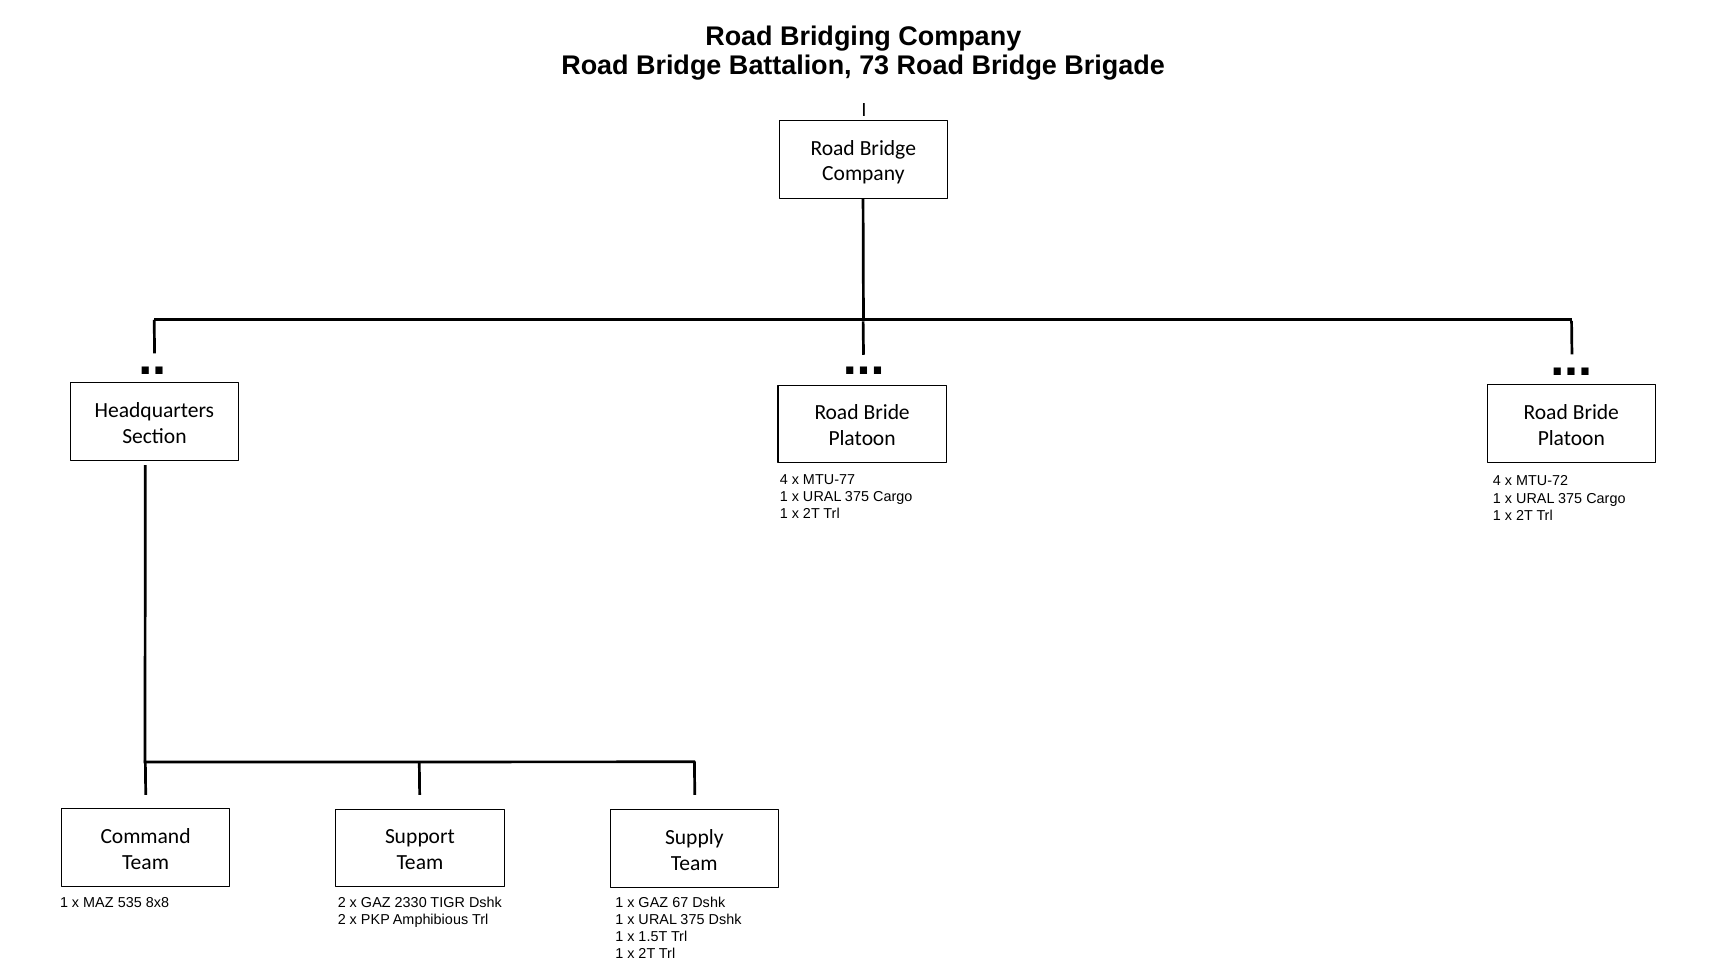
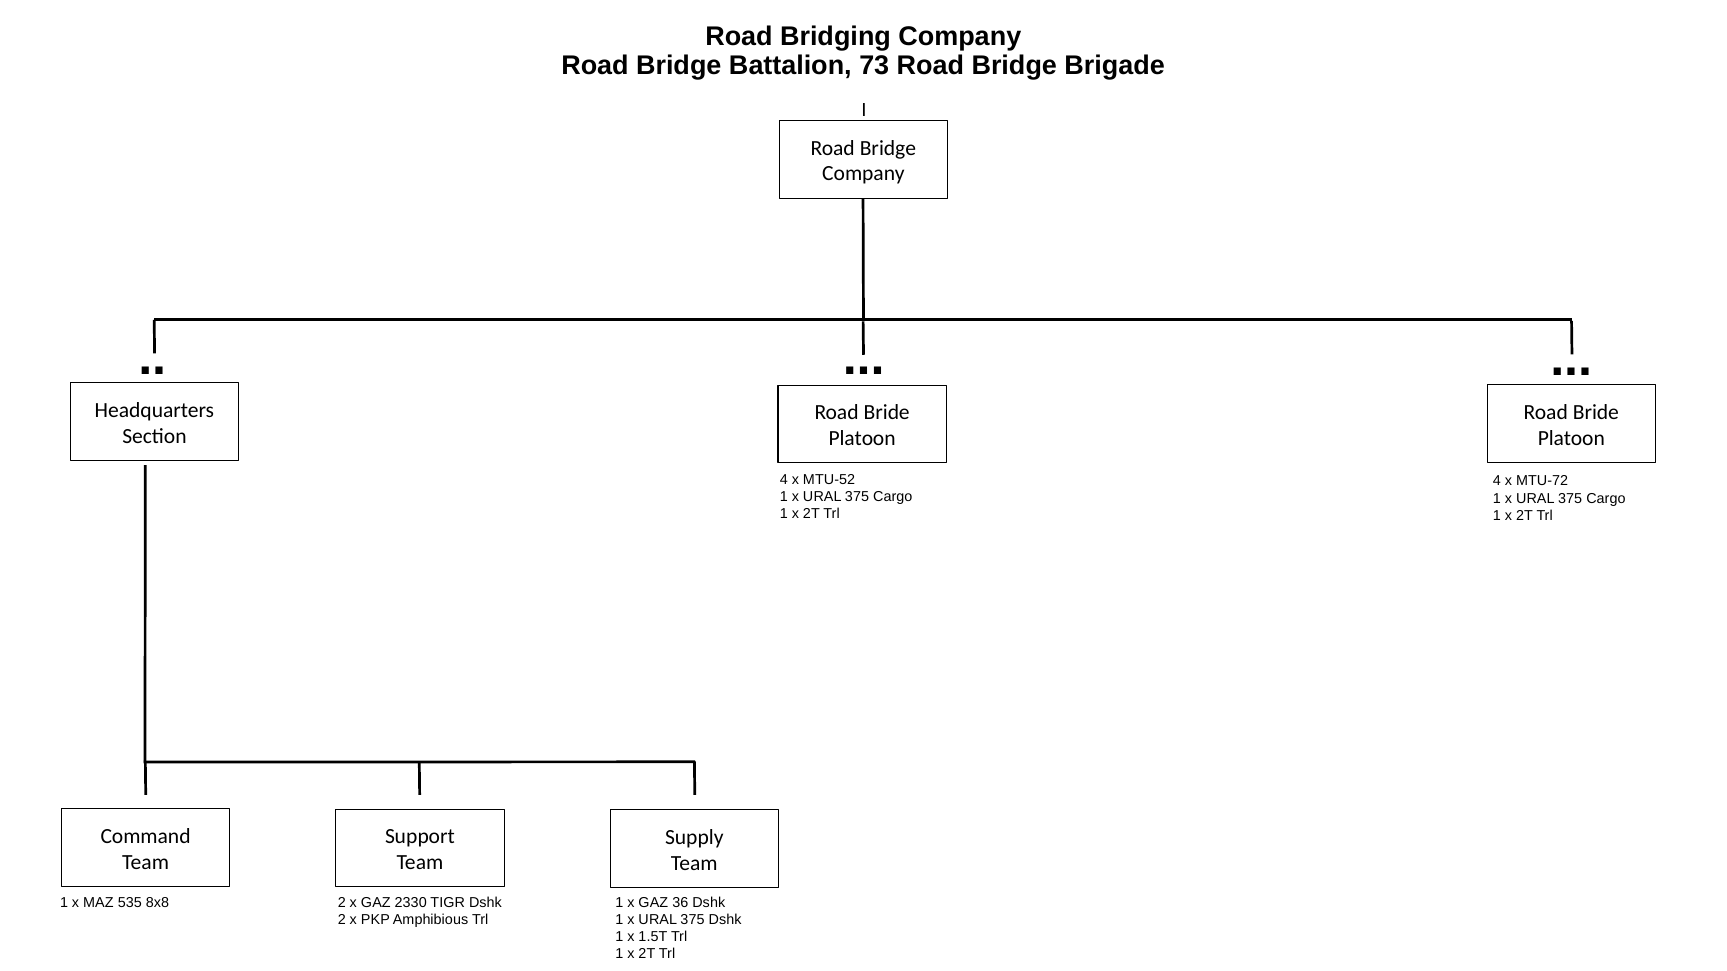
MTU-77: MTU-77 -> MTU-52
67: 67 -> 36
